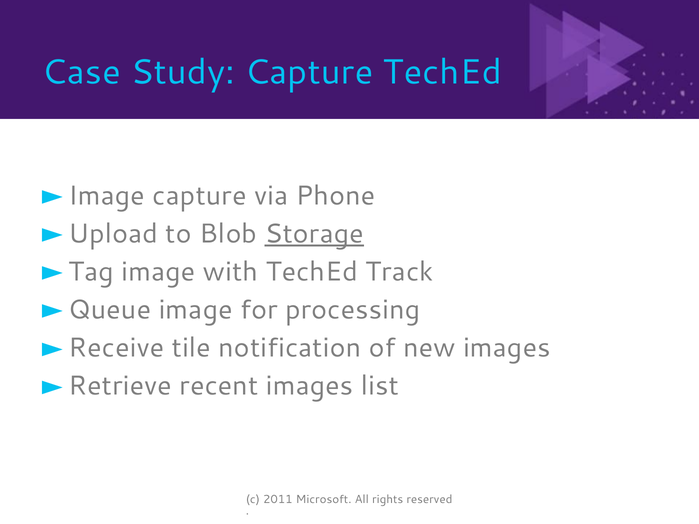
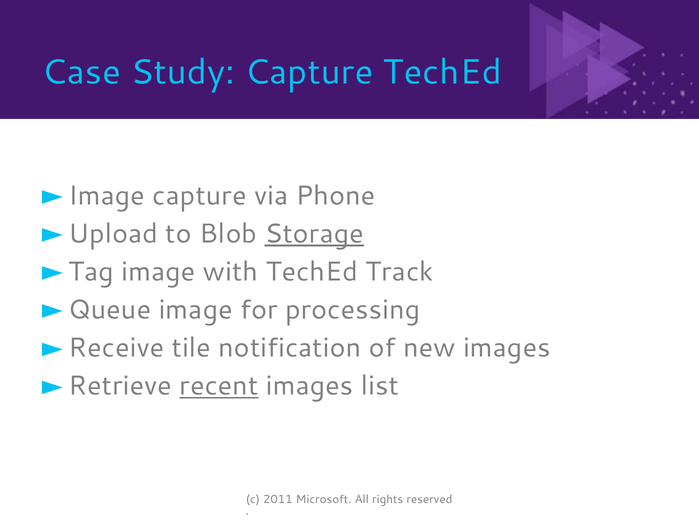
recent underline: none -> present
